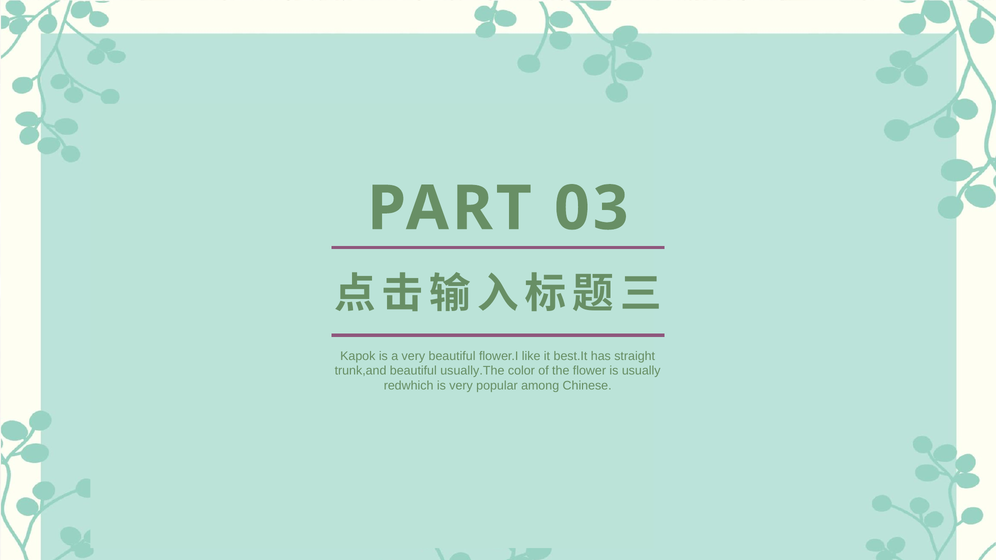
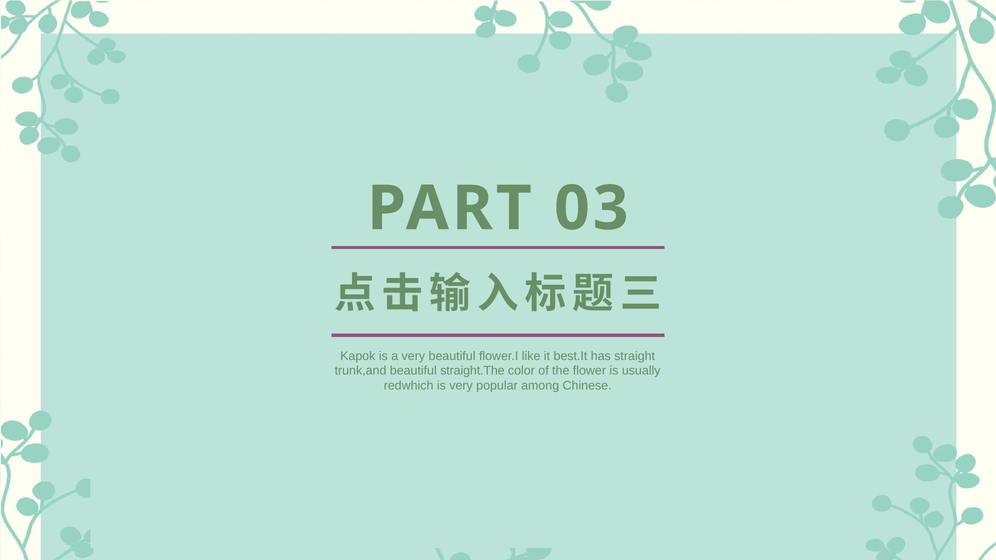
usually.The: usually.The -> straight.The
